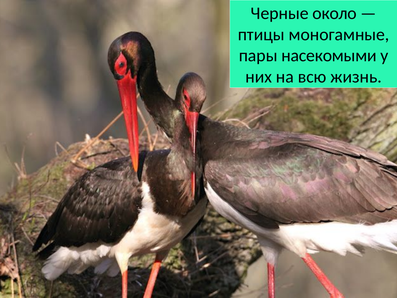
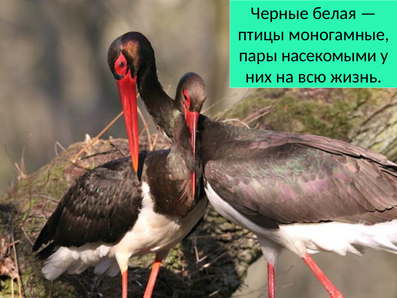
около: около -> белая
